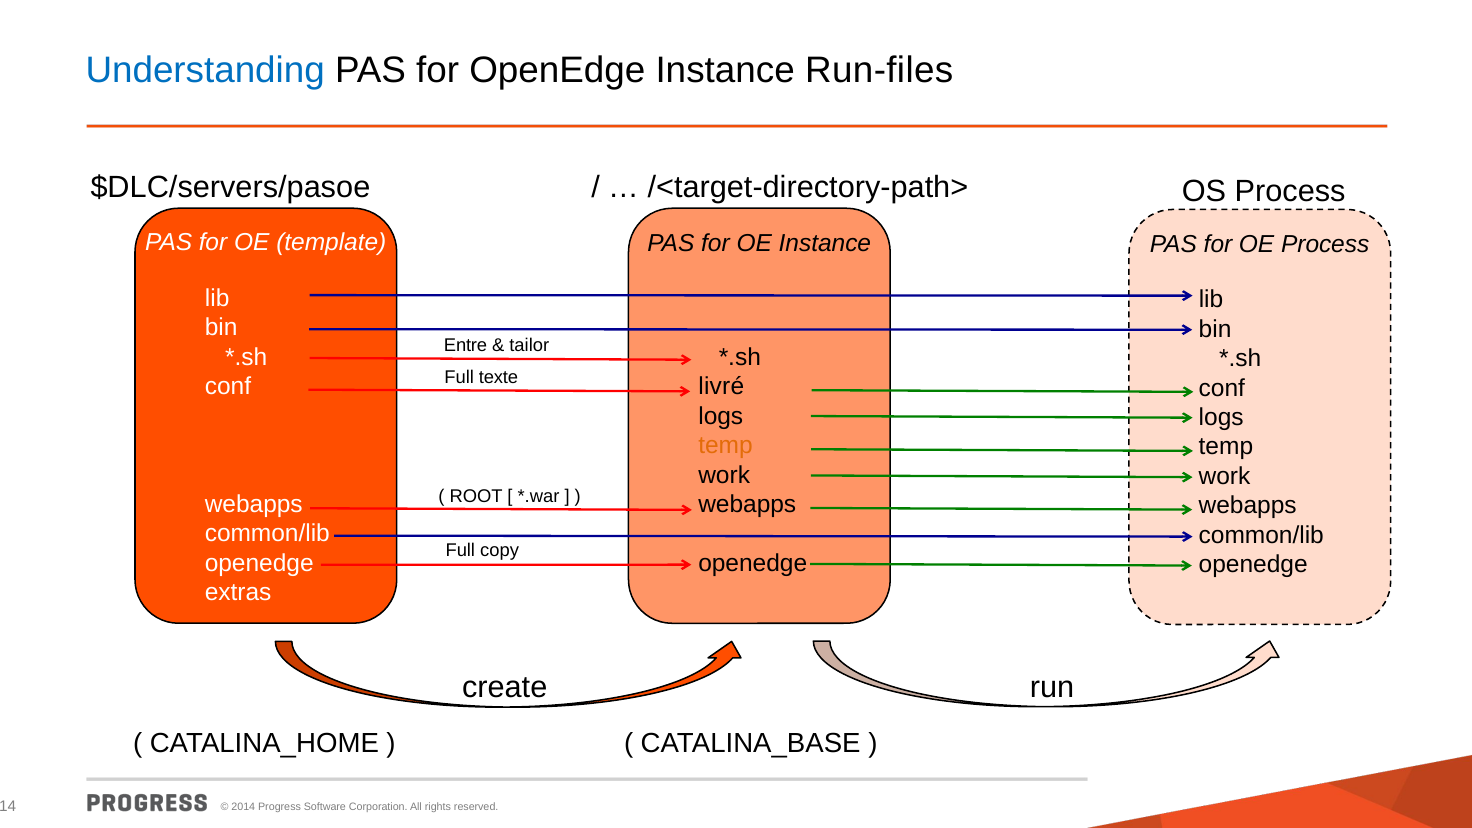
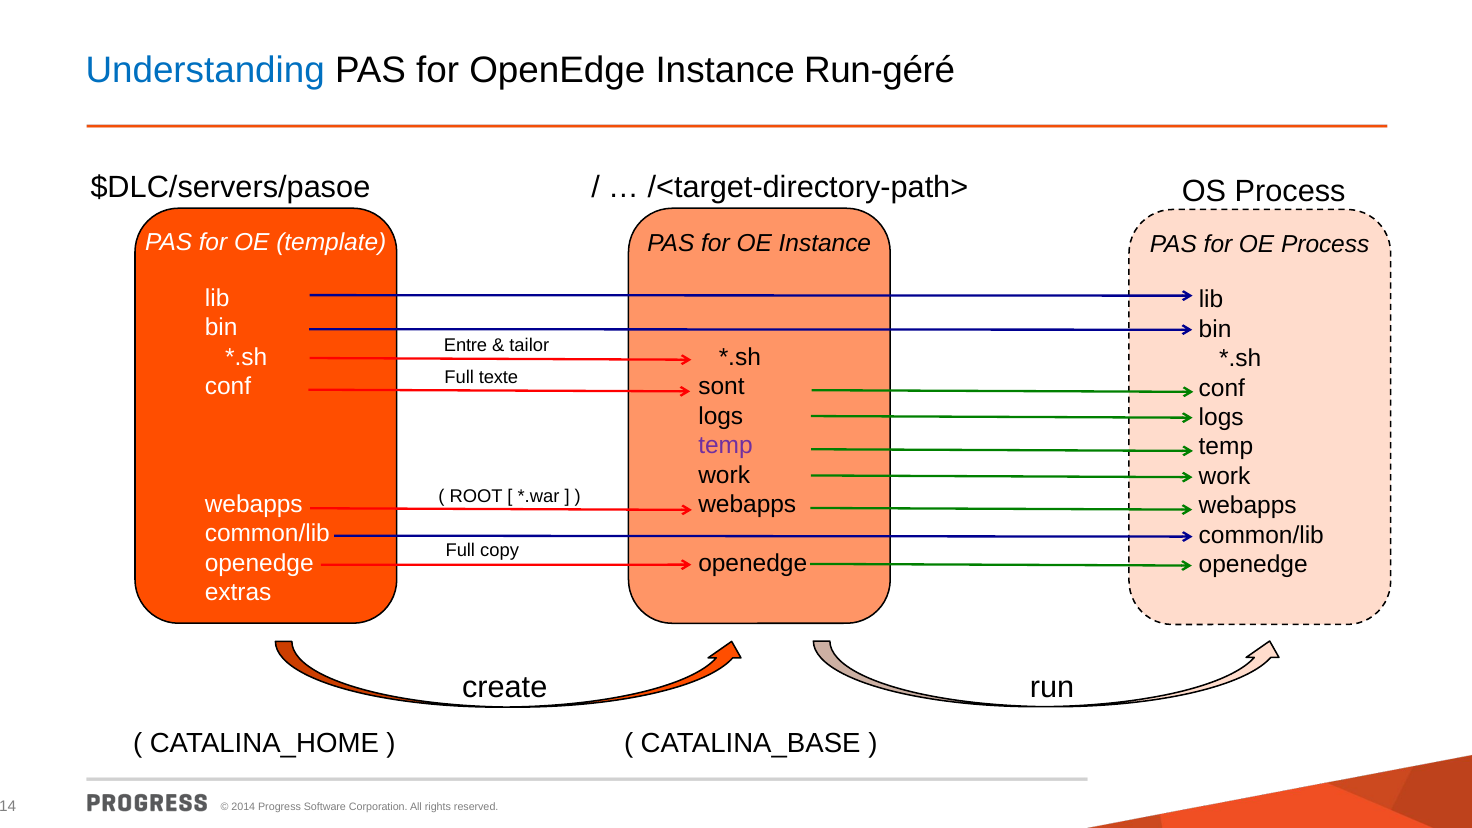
Run-files: Run-files -> Run-géré
livré: livré -> sont
temp at (725, 446) colour: orange -> purple
